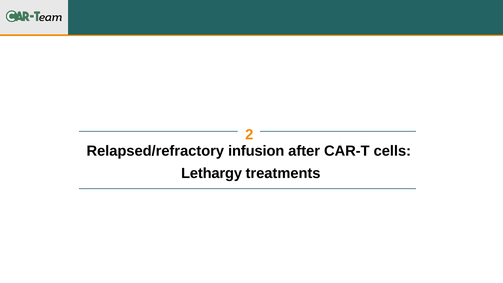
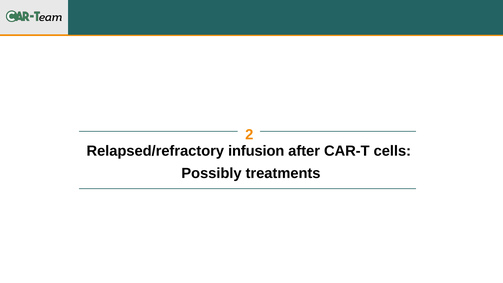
Lethargy: Lethargy -> Possibly
